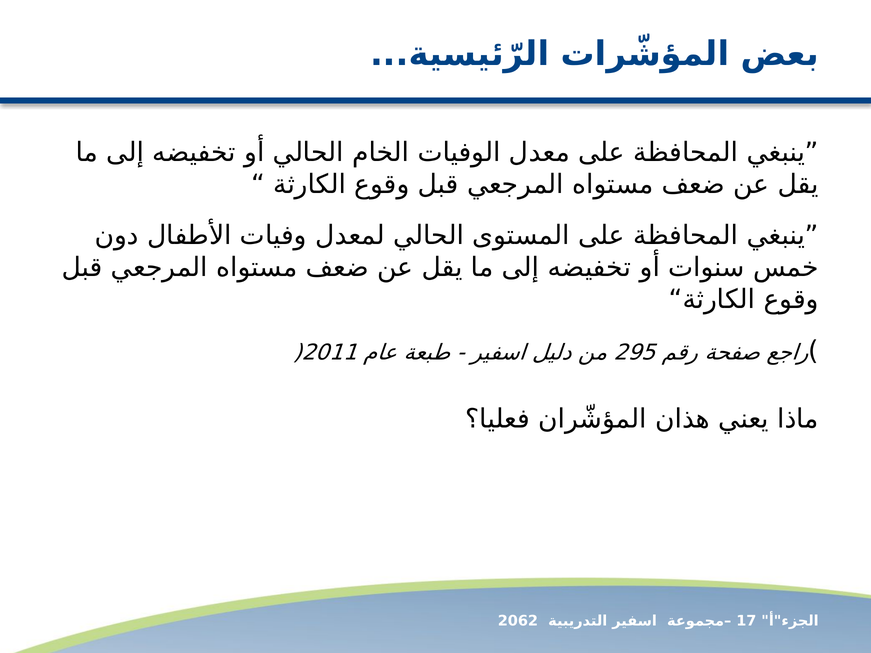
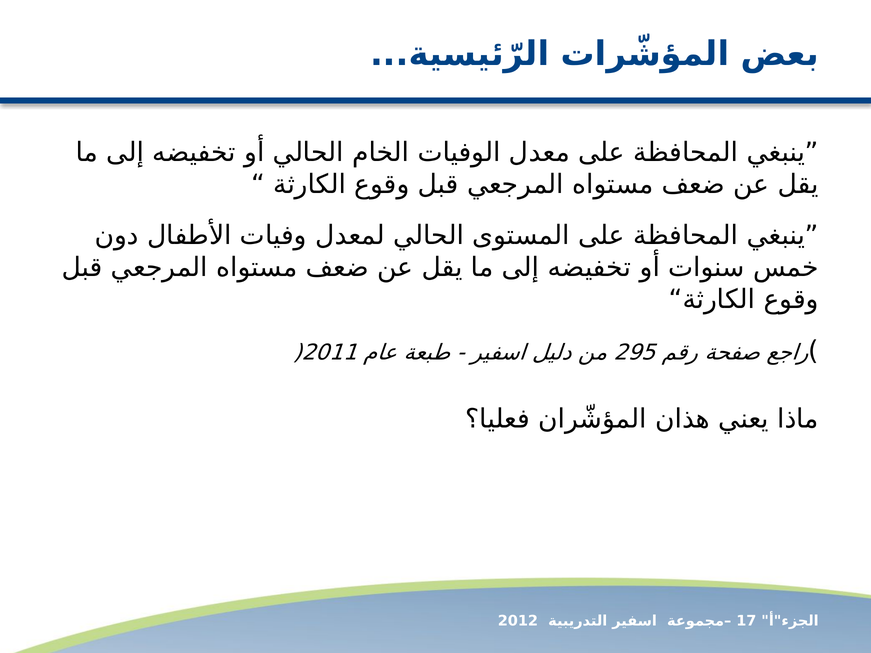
2062: 2062 -> 2012
